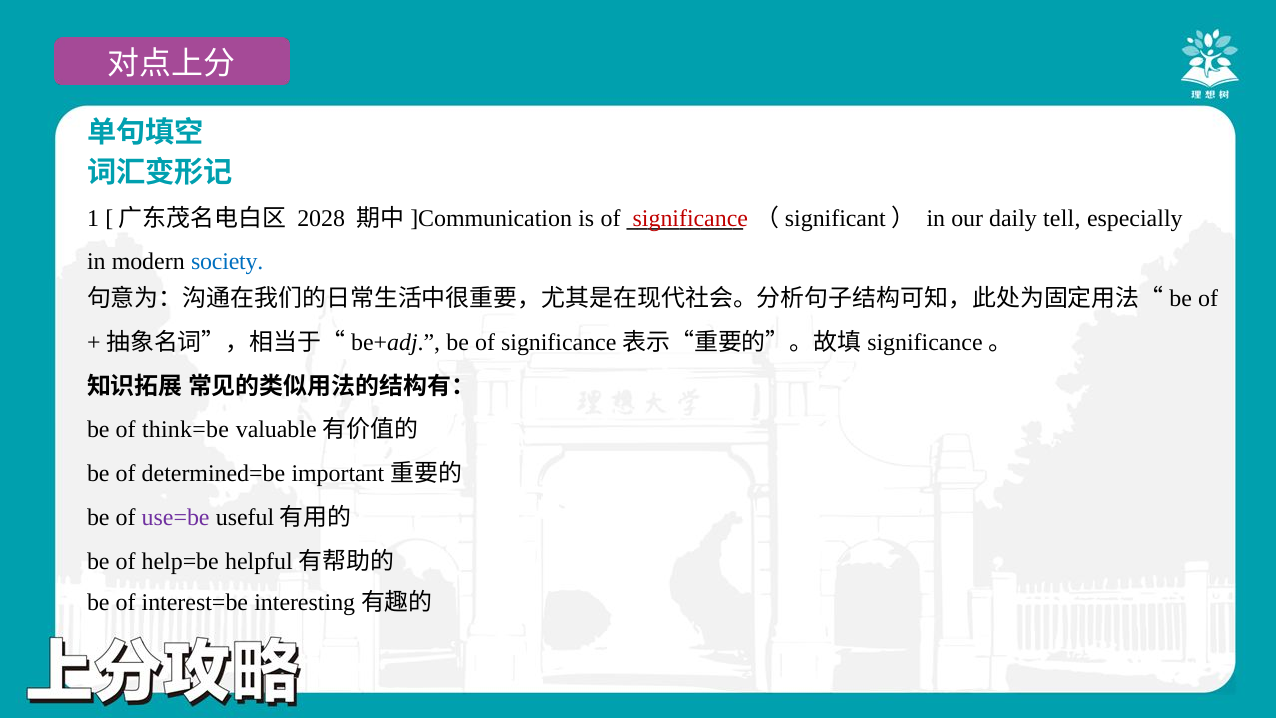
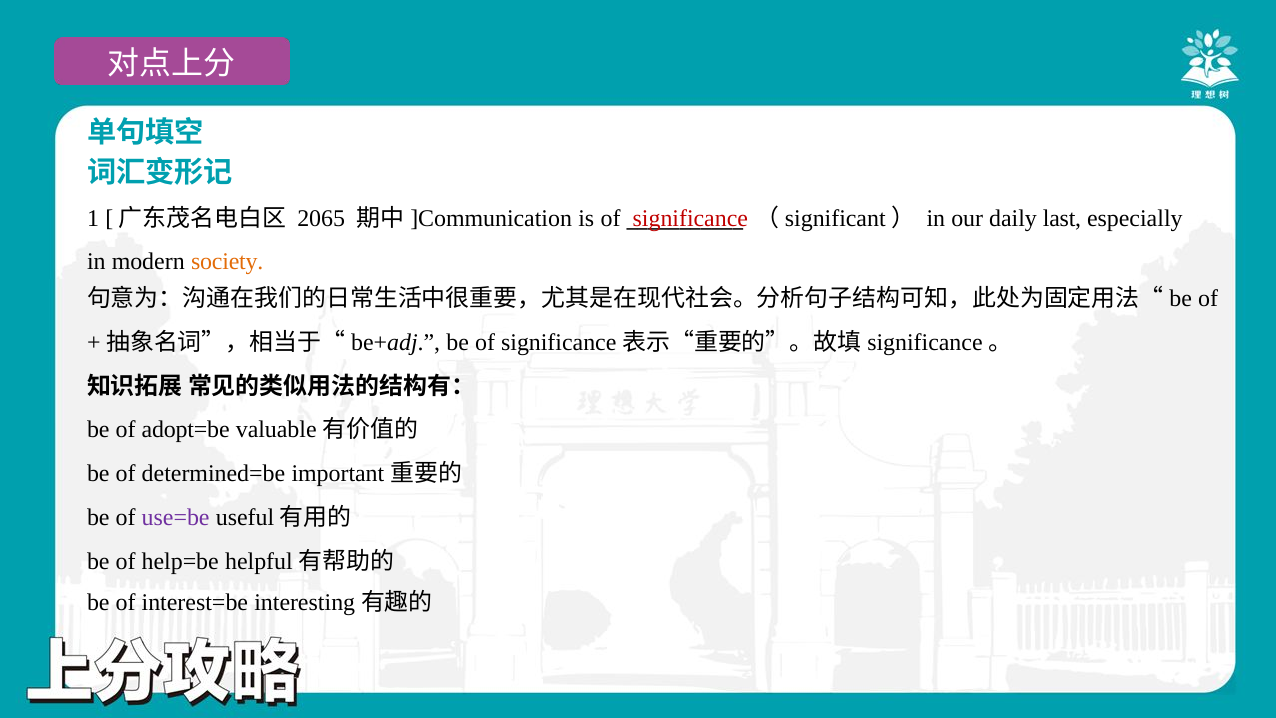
2028: 2028 -> 2065
tell: tell -> last
society colour: blue -> orange
think=be: think=be -> adopt=be
